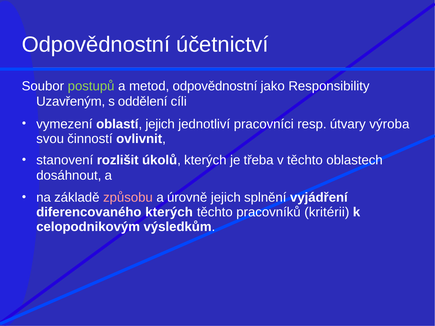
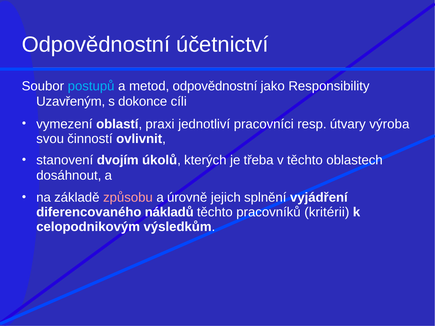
postupů colour: light green -> light blue
oddělení: oddělení -> dokonce
oblastí jejich: jejich -> praxi
rozlišit: rozlišit -> dvojím
diferencovaného kterých: kterých -> nákladů
